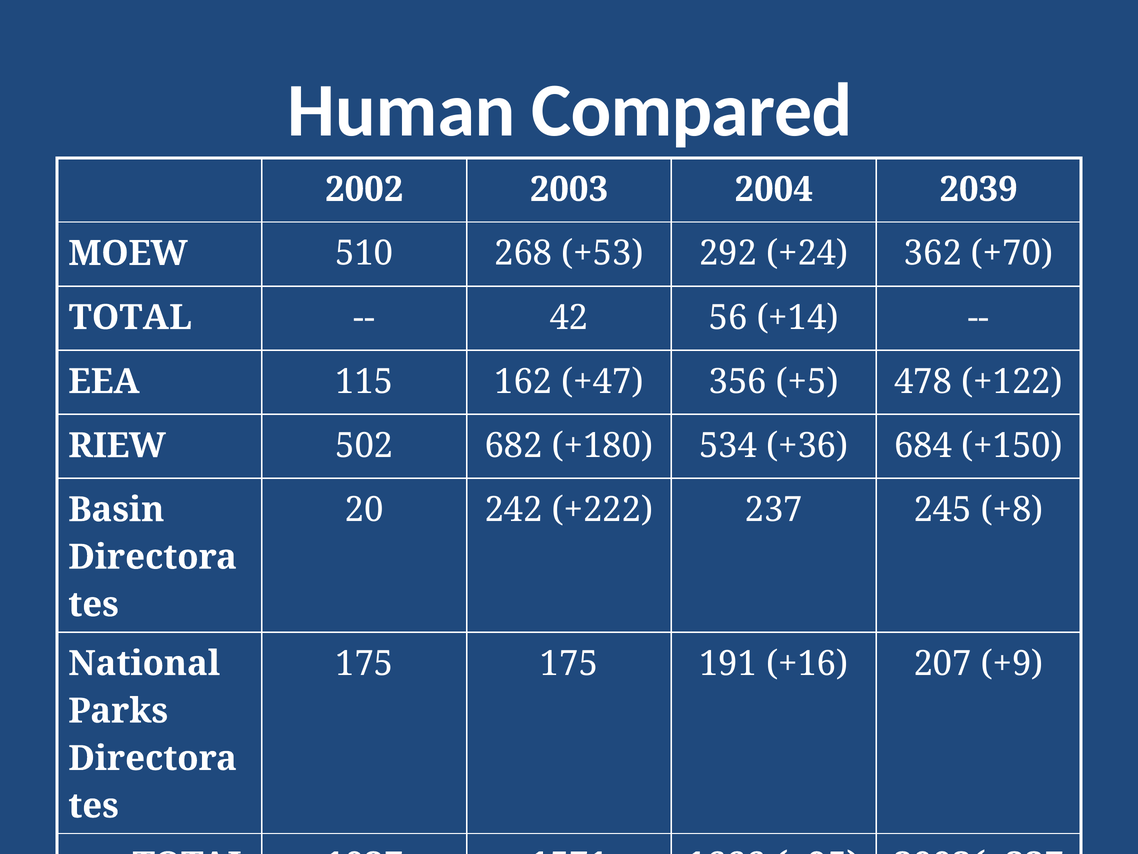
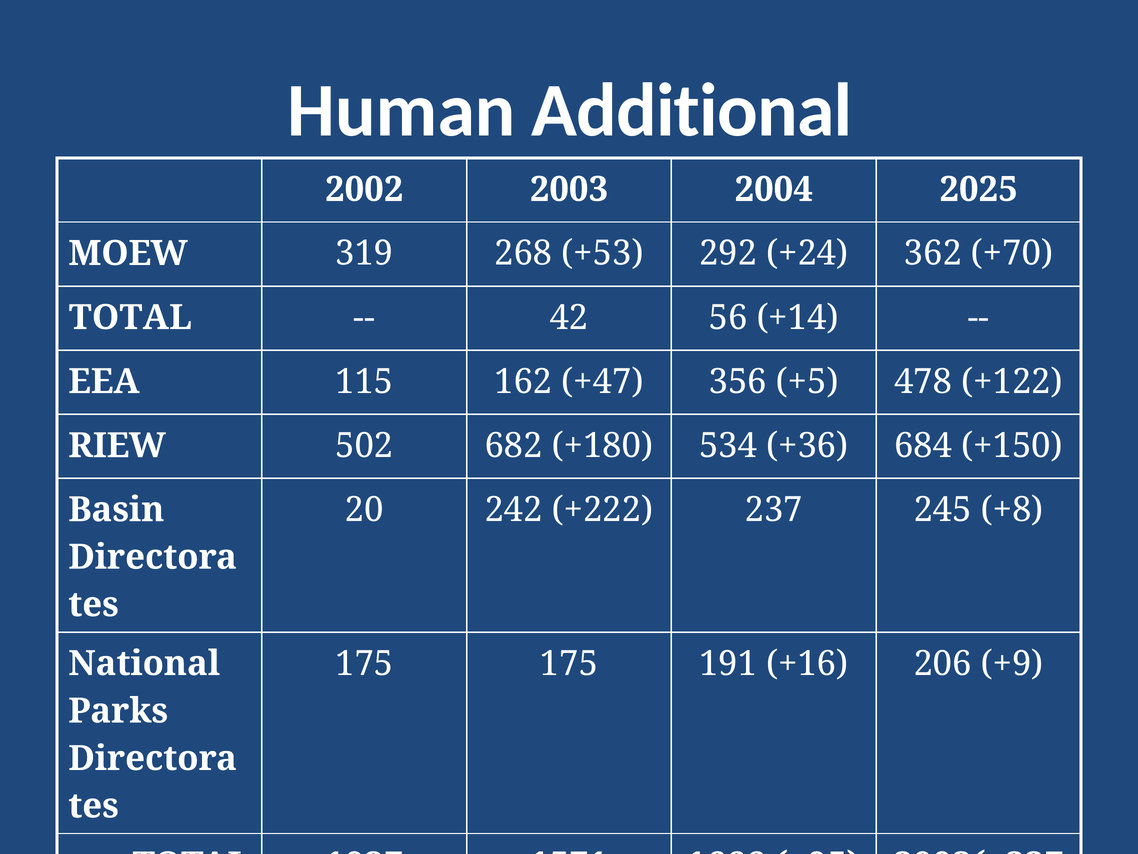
Compared: Compared -> Additional
2039: 2039 -> 2025
510: 510 -> 319
207: 207 -> 206
